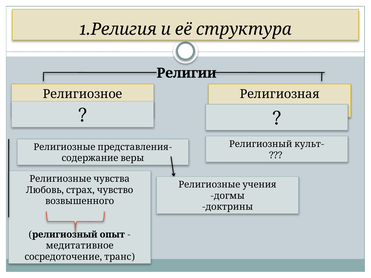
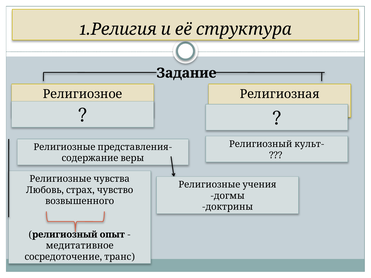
Религии: Религии -> Задание
